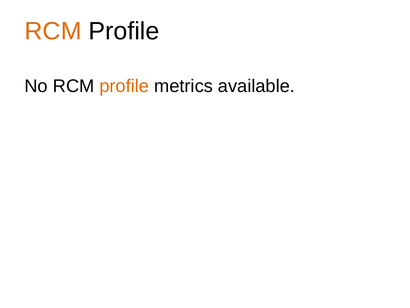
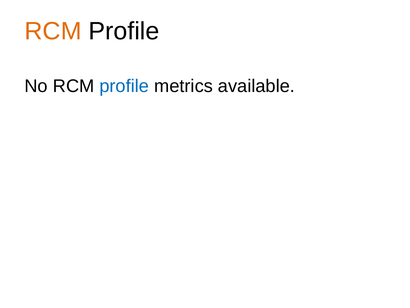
profile at (124, 86) colour: orange -> blue
